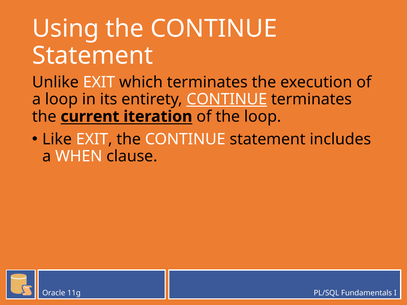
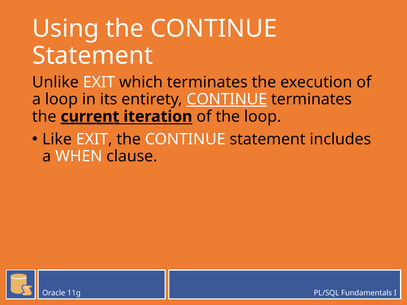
current underline: none -> present
